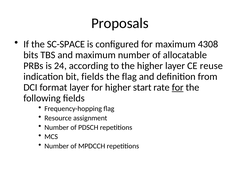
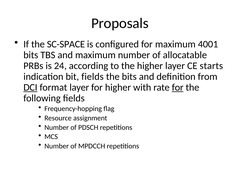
4308: 4308 -> 4001
reuse: reuse -> starts
the flag: flag -> bits
DCI underline: none -> present
start: start -> with
